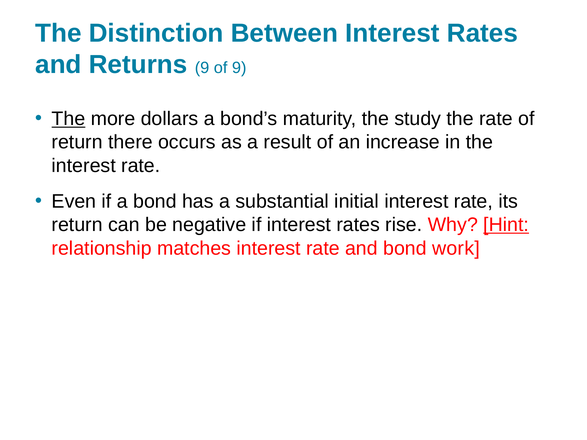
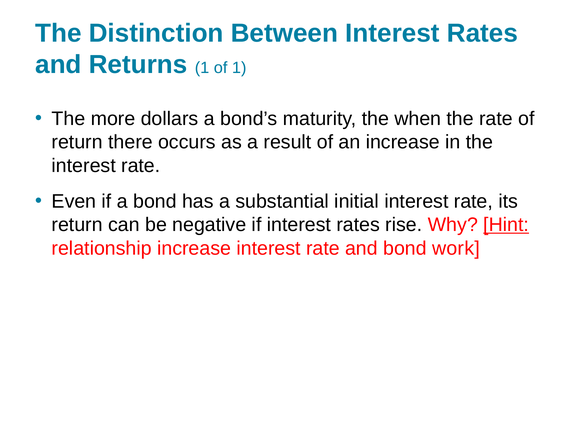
Returns 9: 9 -> 1
of 9: 9 -> 1
The at (68, 119) underline: present -> none
study: study -> when
relationship matches: matches -> increase
